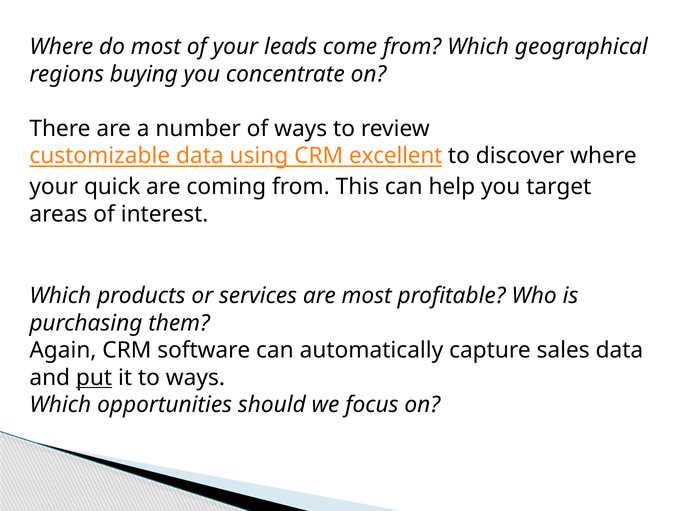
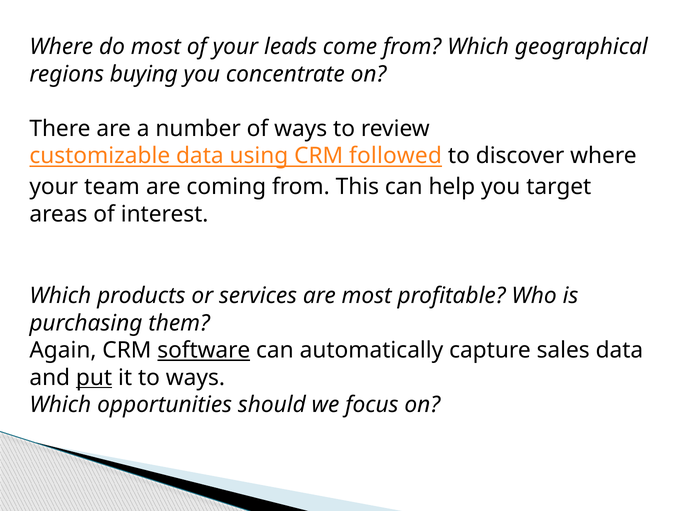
excellent: excellent -> followed
quick: quick -> team
software underline: none -> present
